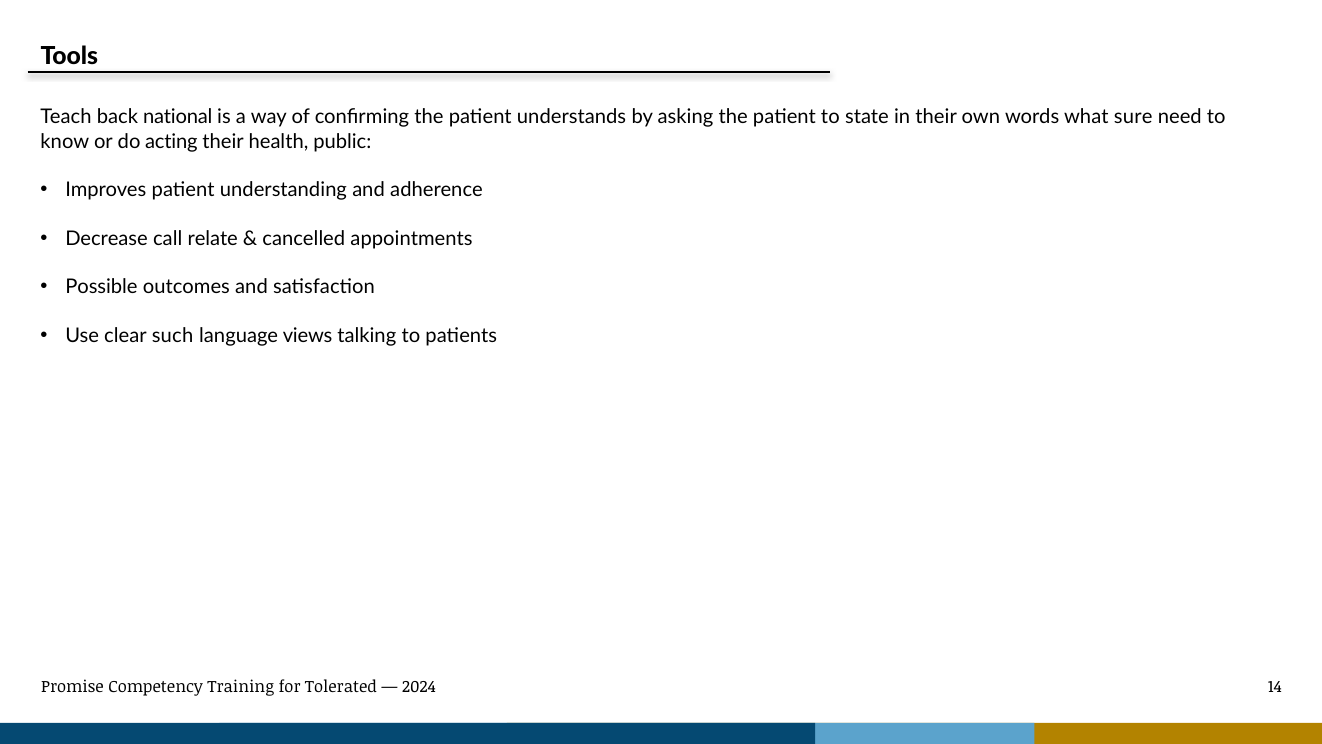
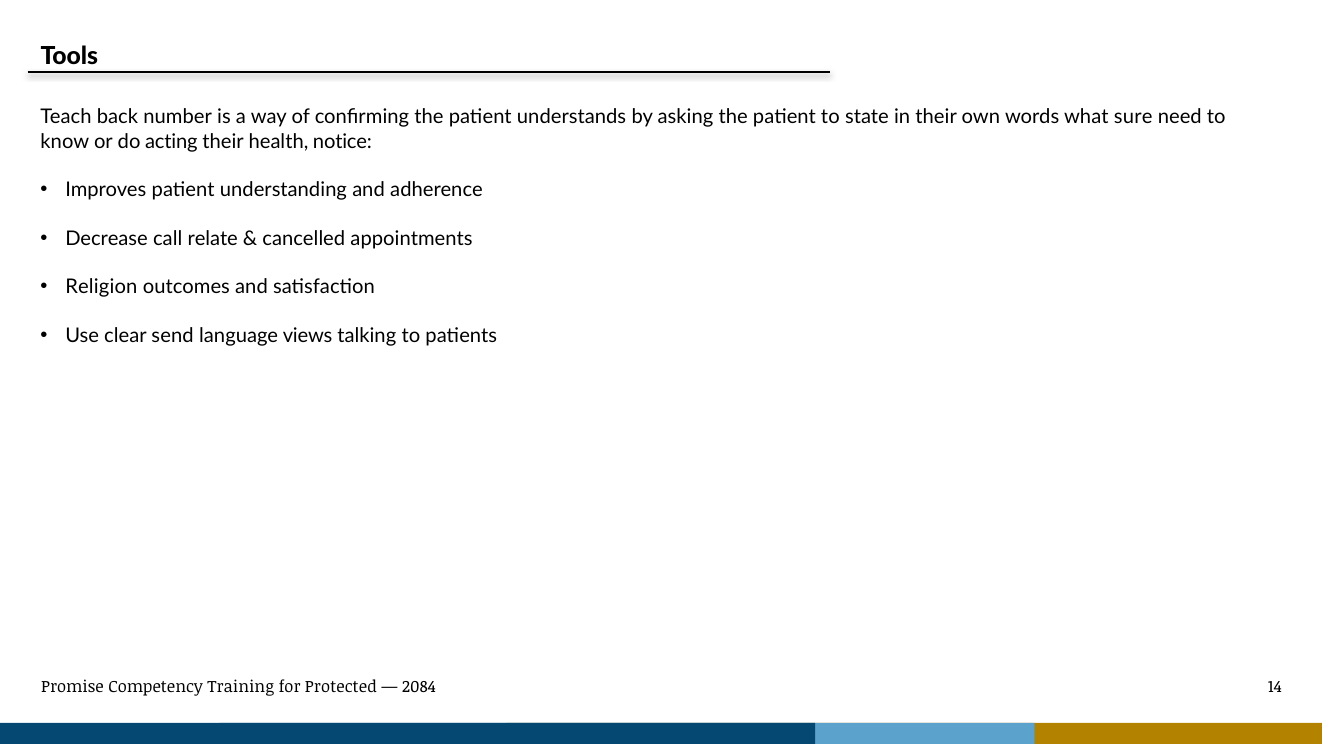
national: national -> number
public: public -> notice
Possible: Possible -> Religion
such: such -> send
Tolerated: Tolerated -> Protected
2024: 2024 -> 2084
